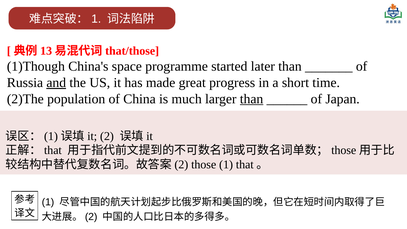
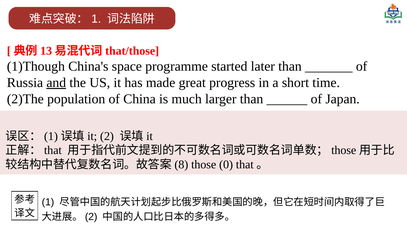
than at (252, 99) underline: present -> none
2 at (181, 165): 2 -> 8
those 1: 1 -> 0
